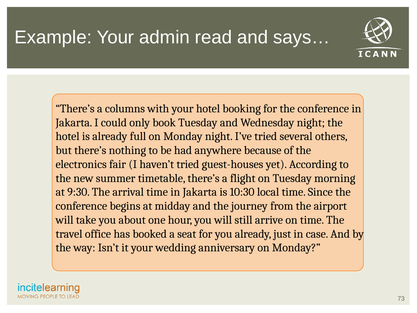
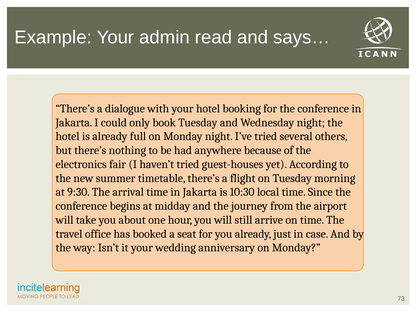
columns: columns -> dialogue
